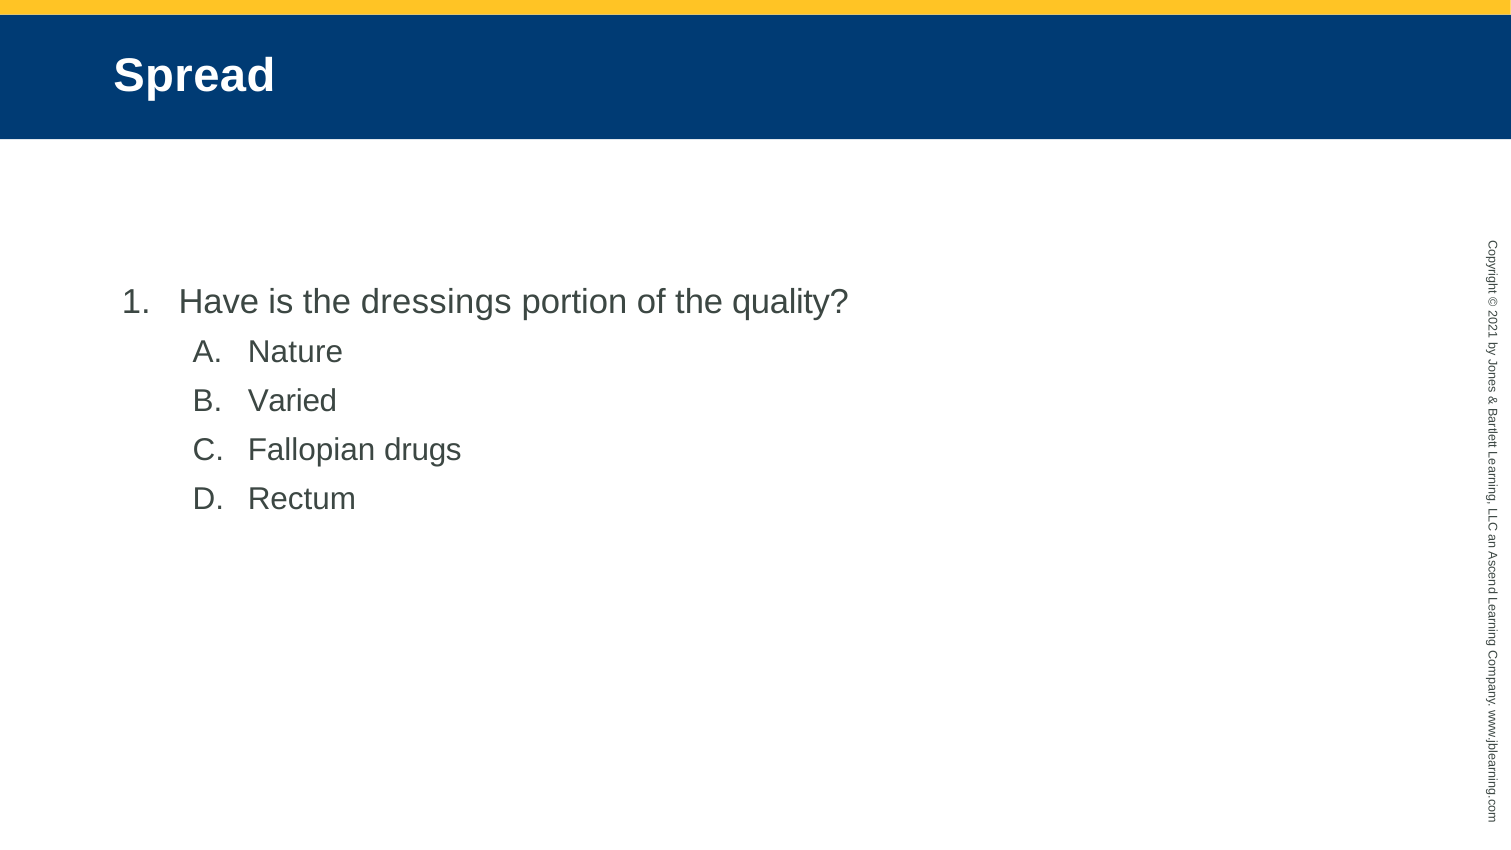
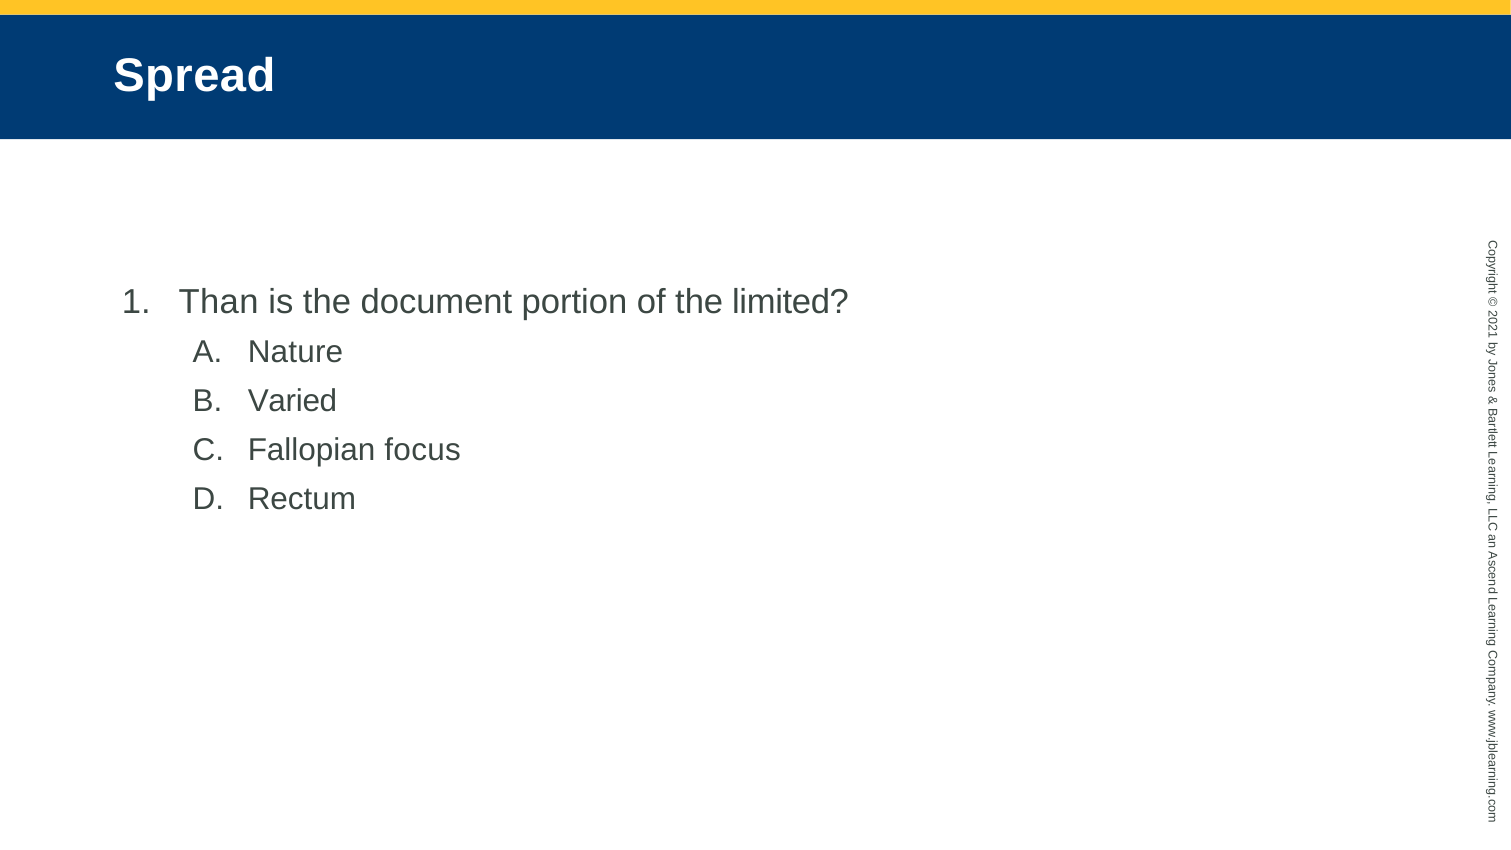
Have: Have -> Than
dressings: dressings -> document
quality: quality -> limited
drugs: drugs -> focus
